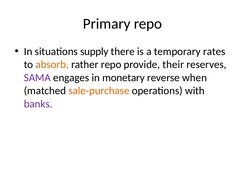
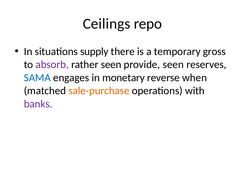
Primary: Primary -> Ceilings
rates: rates -> gross
absorb colour: orange -> purple
rather repo: repo -> seen
provide their: their -> seen
SAMA colour: purple -> blue
